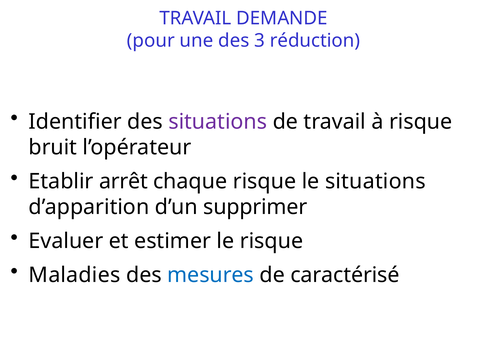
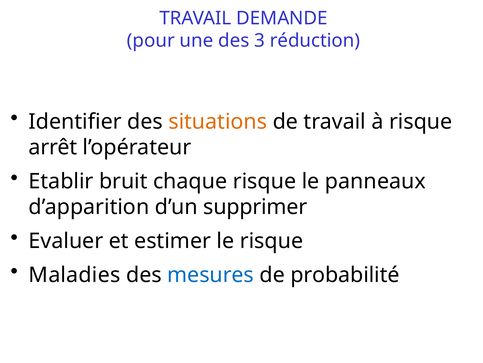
situations at (218, 121) colour: purple -> orange
bruit: bruit -> arrêt
arrêt: arrêt -> bruit
le situations: situations -> panneaux
caractérisé: caractérisé -> probabilité
